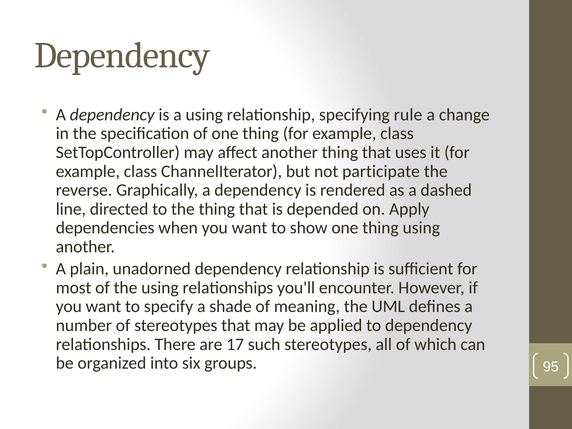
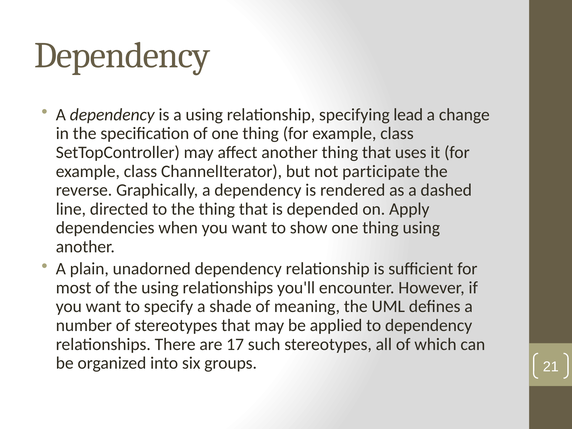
rule: rule -> lead
95: 95 -> 21
